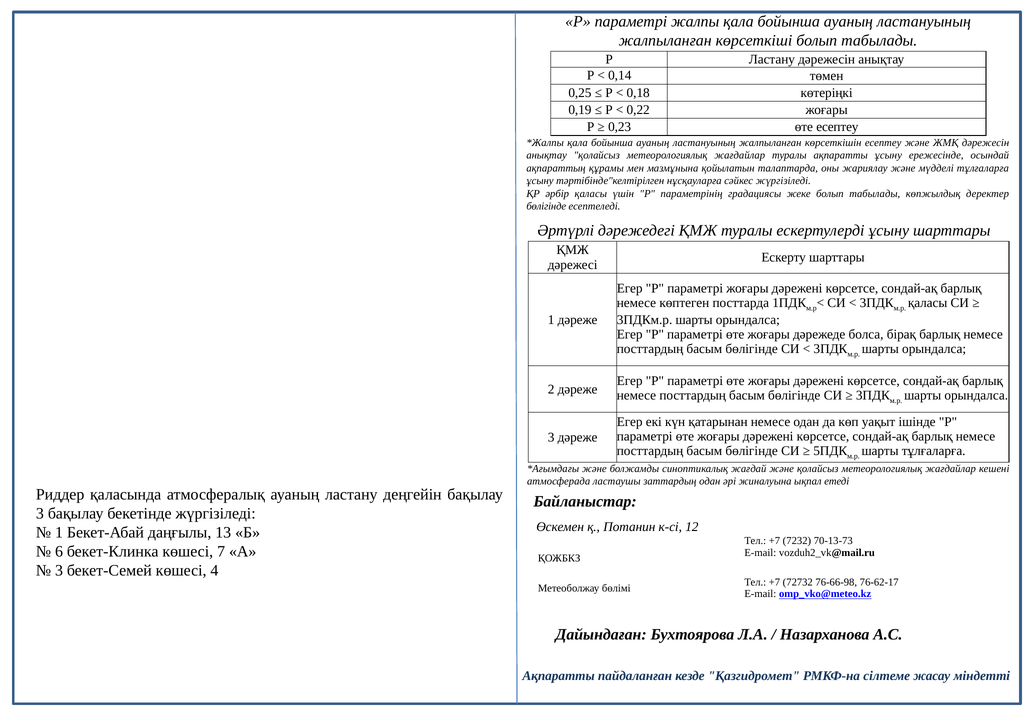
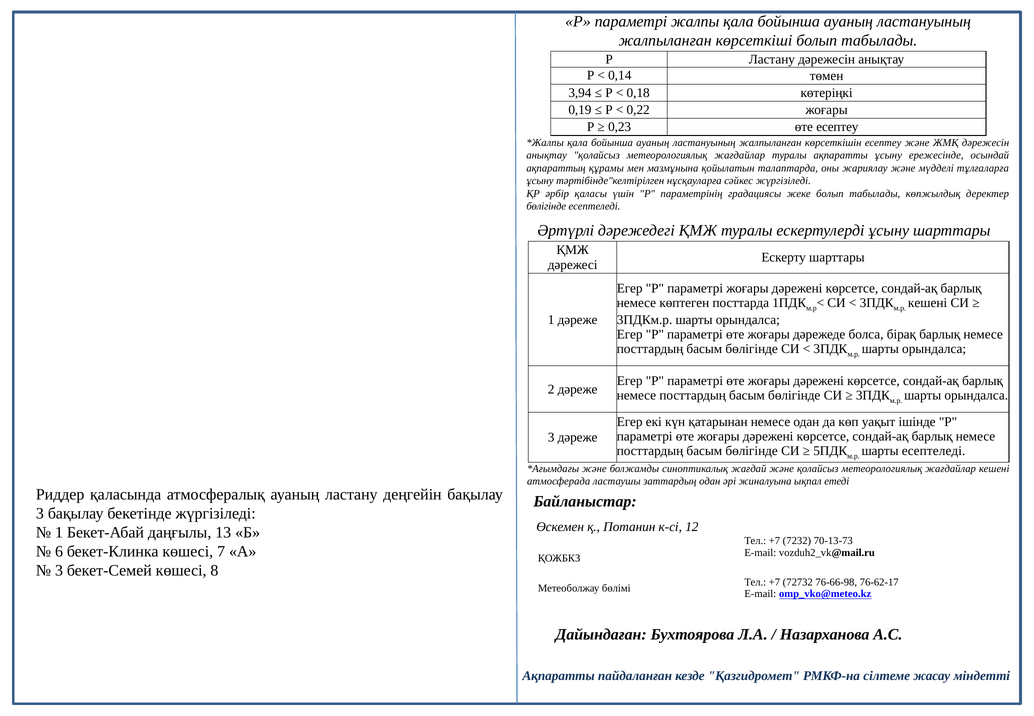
0,25: 0,25 -> 3,94
қаласы at (928, 303): қаласы -> кешені
шарты тұлғаларға: тұлғаларға -> есептеледі
4: 4 -> 8
